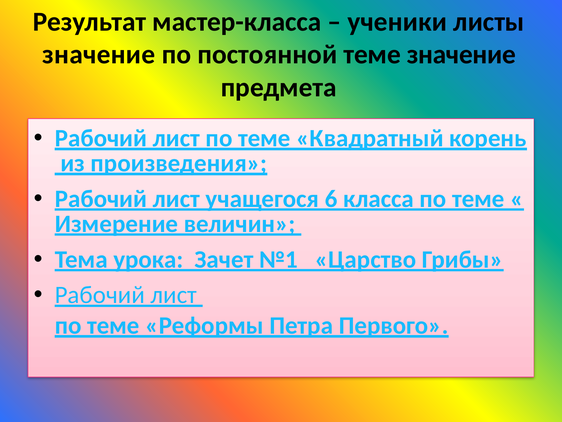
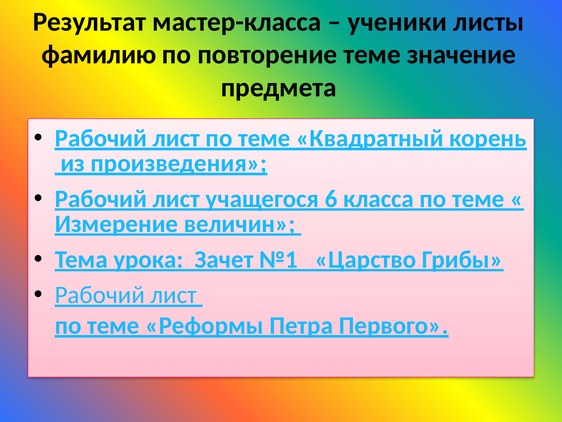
значение at (99, 55): значение -> фамилию
постоянной: постоянной -> повторение
